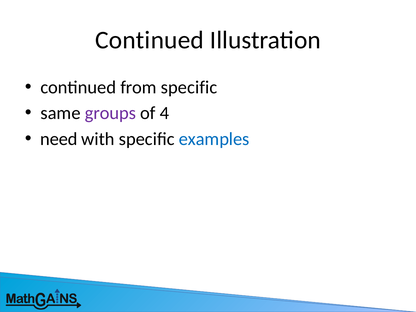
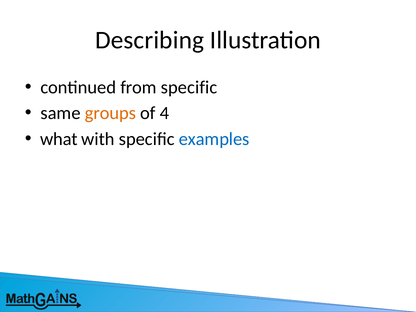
Continued at (150, 40): Continued -> Describing
groups colour: purple -> orange
need: need -> what
